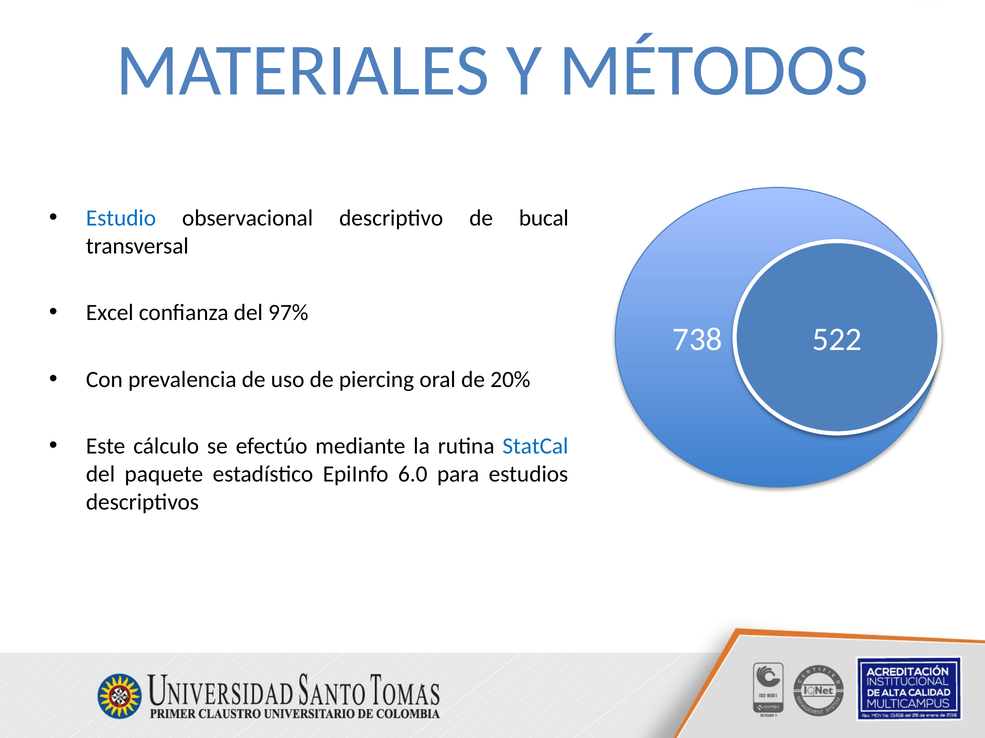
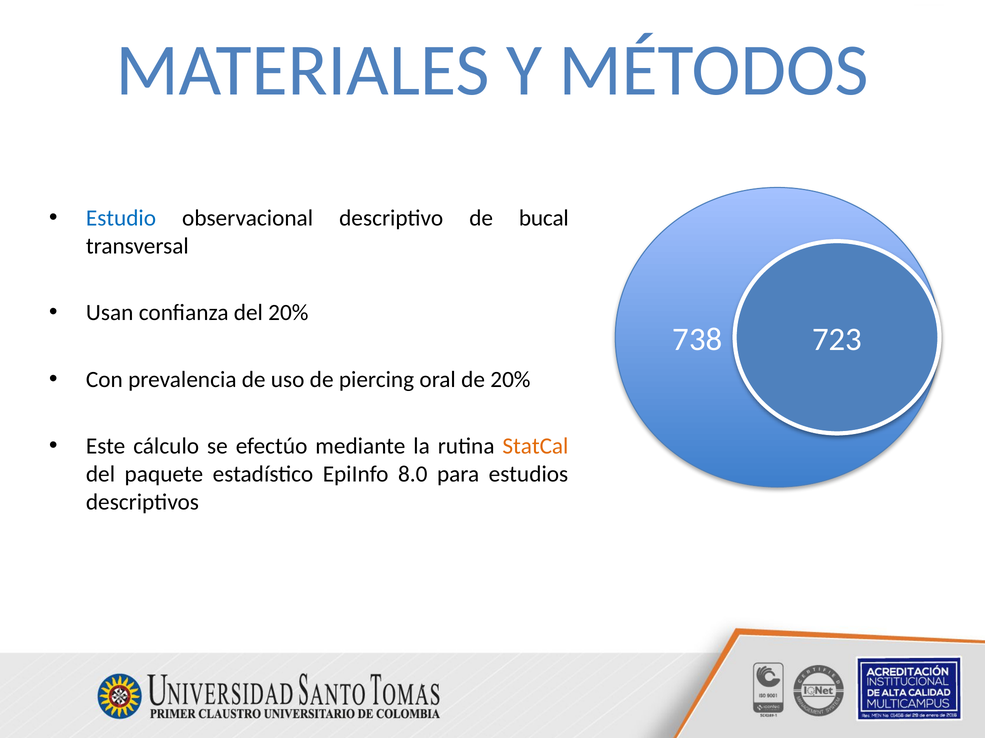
Excel: Excel -> Usan
del 97%: 97% -> 20%
522: 522 -> 723
StatCal colour: blue -> orange
6.0: 6.0 -> 8.0
